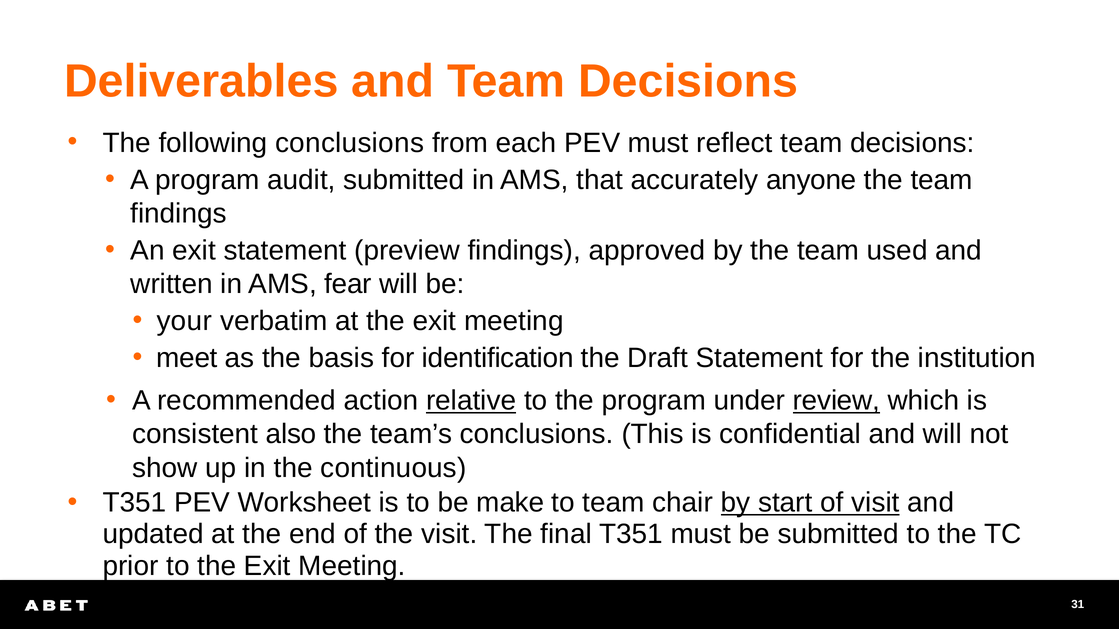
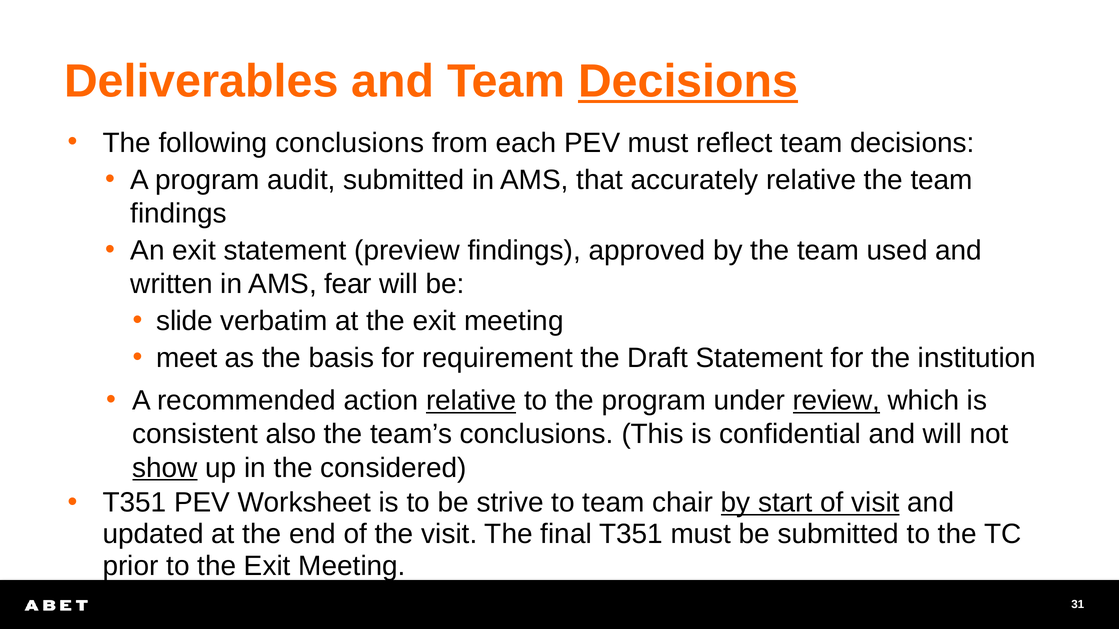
Decisions at (688, 82) underline: none -> present
accurately anyone: anyone -> relative
your: your -> slide
identification: identification -> requirement
show underline: none -> present
continuous: continuous -> considered
make: make -> strive
